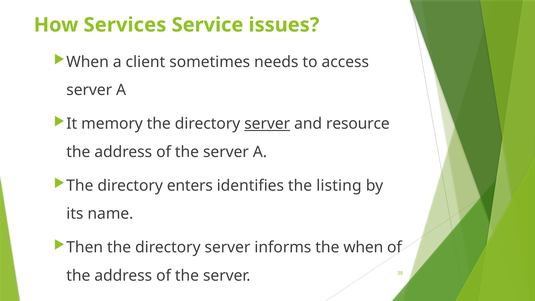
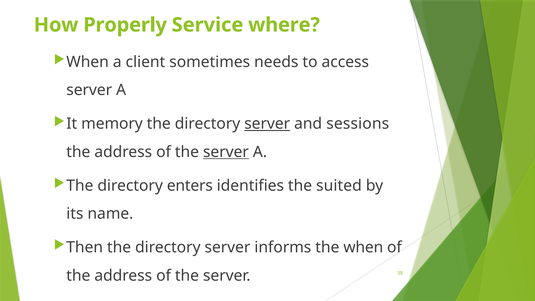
Services: Services -> Properly
issues: issues -> where
resource: resource -> sessions
server at (226, 152) underline: none -> present
listing: listing -> suited
